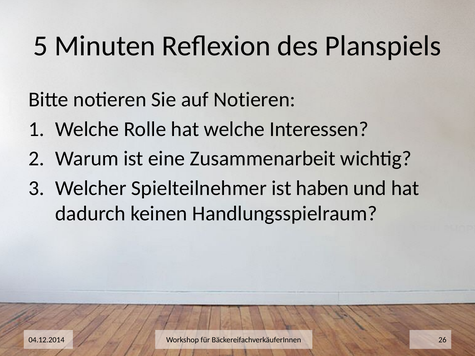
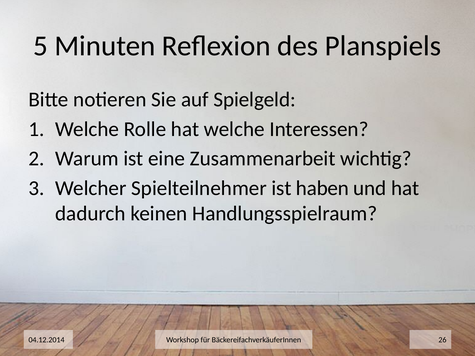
auf Notieren: Notieren -> Spielgeld
